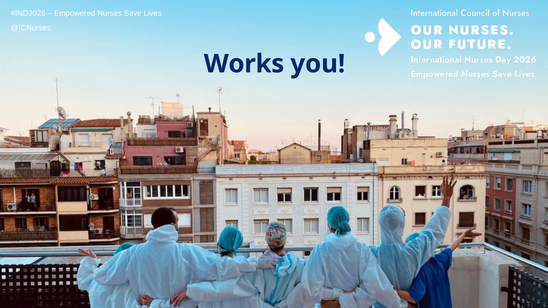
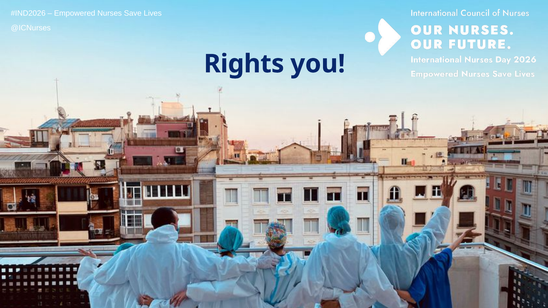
Works: Works -> Rights
